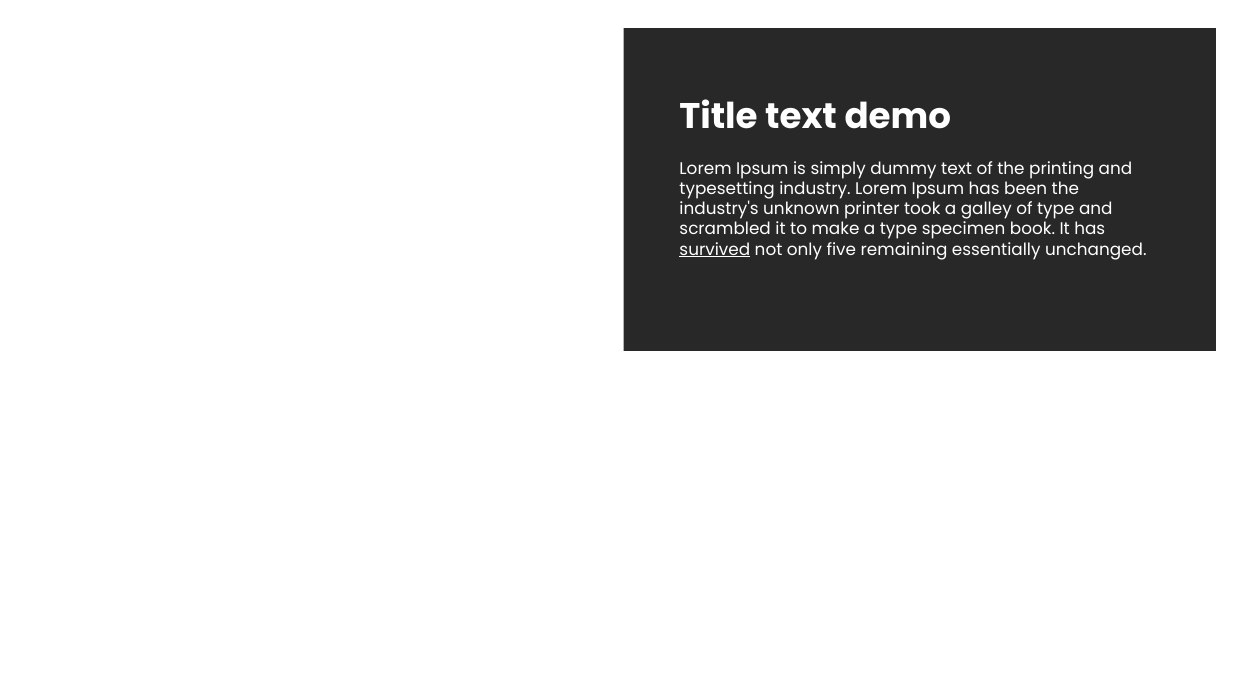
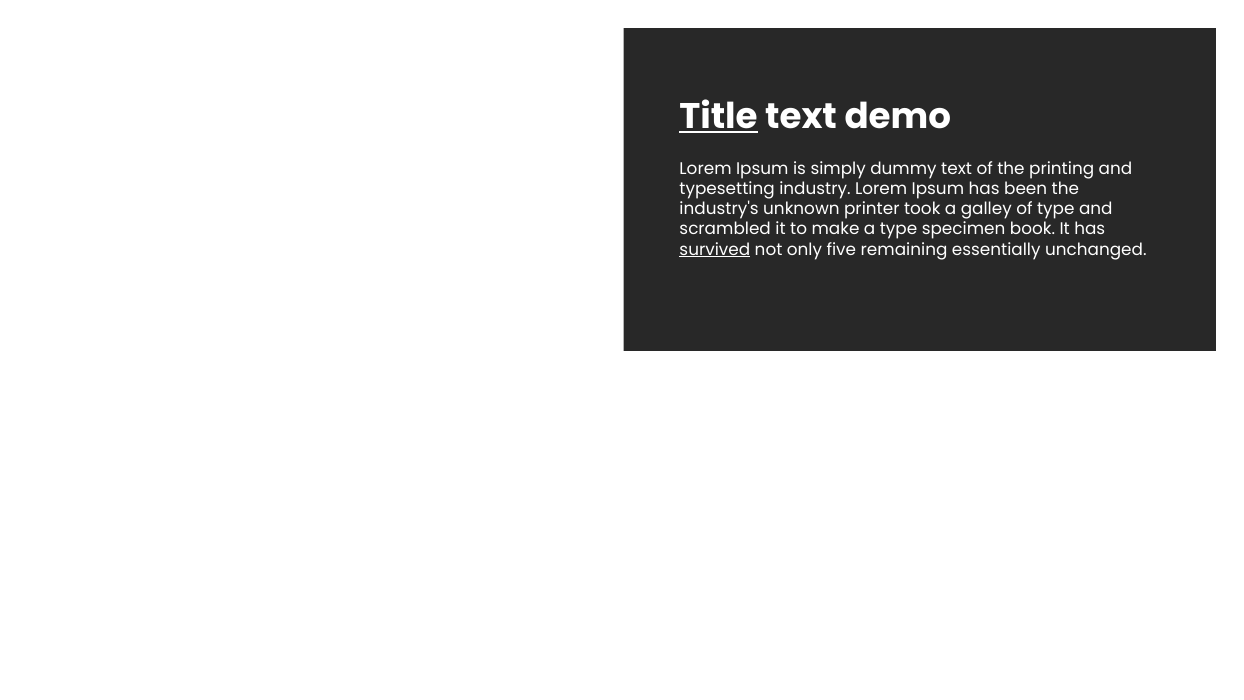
Title underline: none -> present
